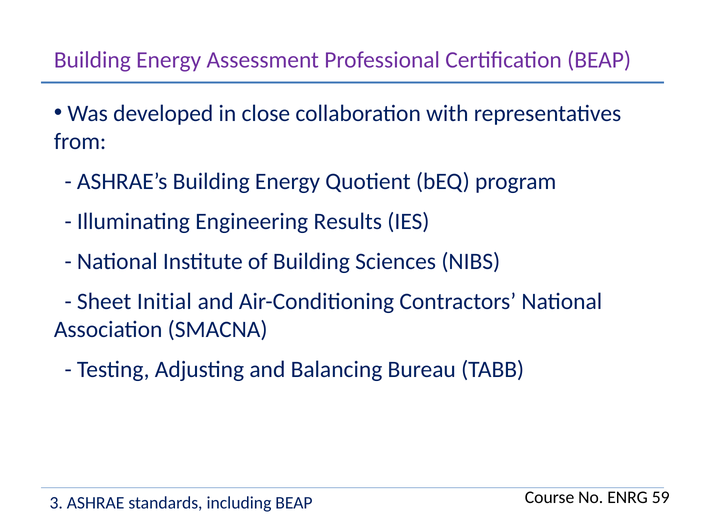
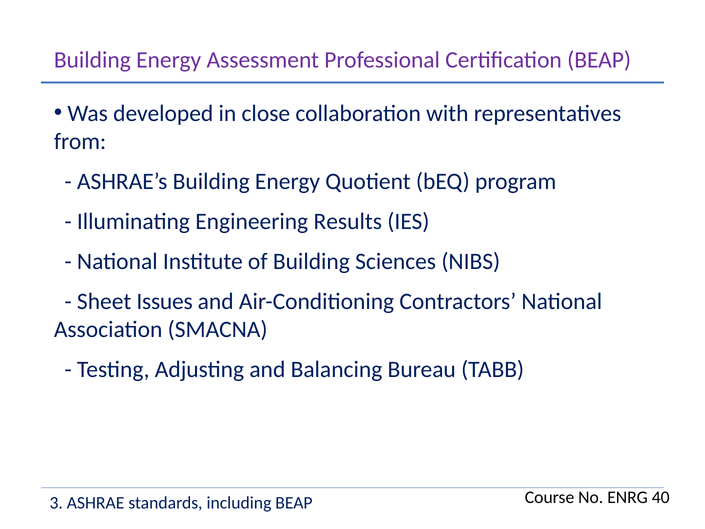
Initial: Initial -> Issues
59: 59 -> 40
